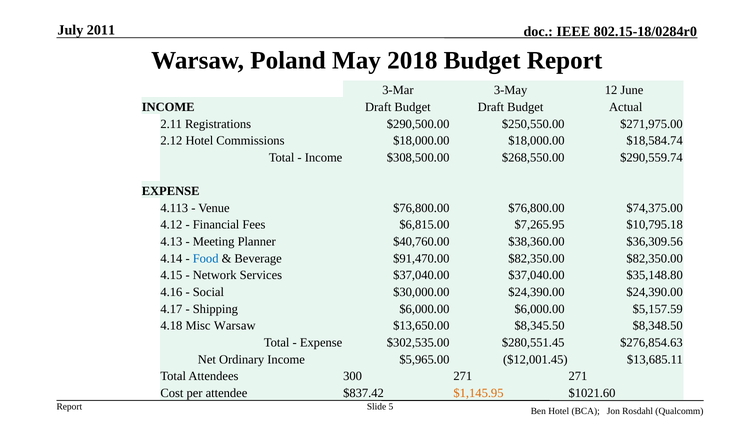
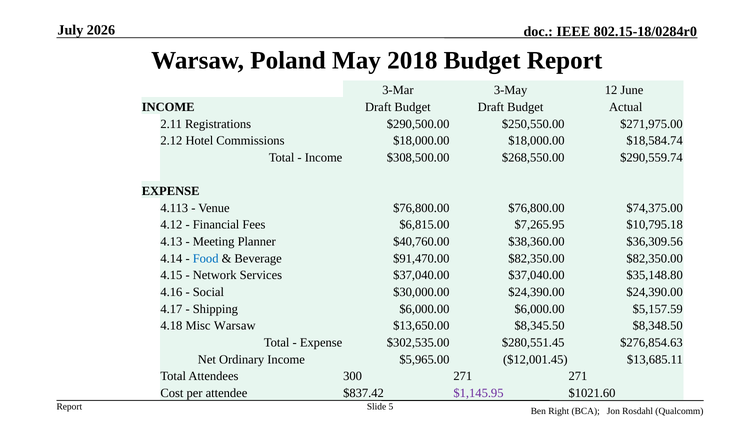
2011: 2011 -> 2026
$1,145.95 colour: orange -> purple
Ben Hotel: Hotel -> Right
